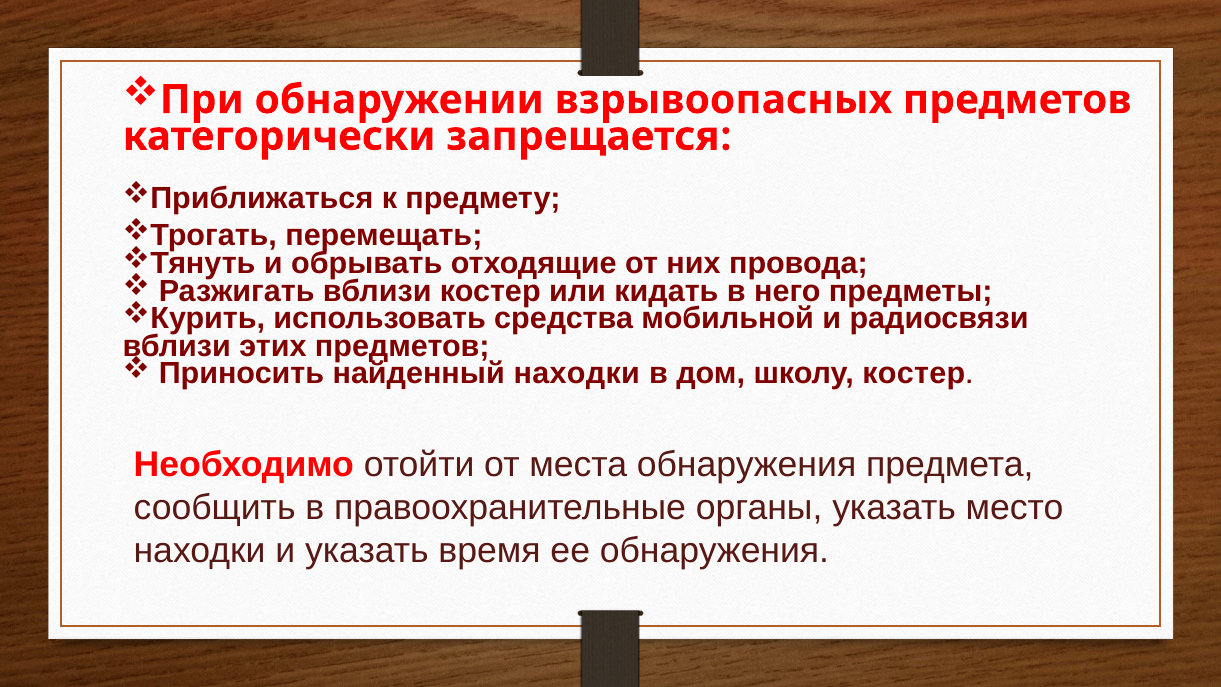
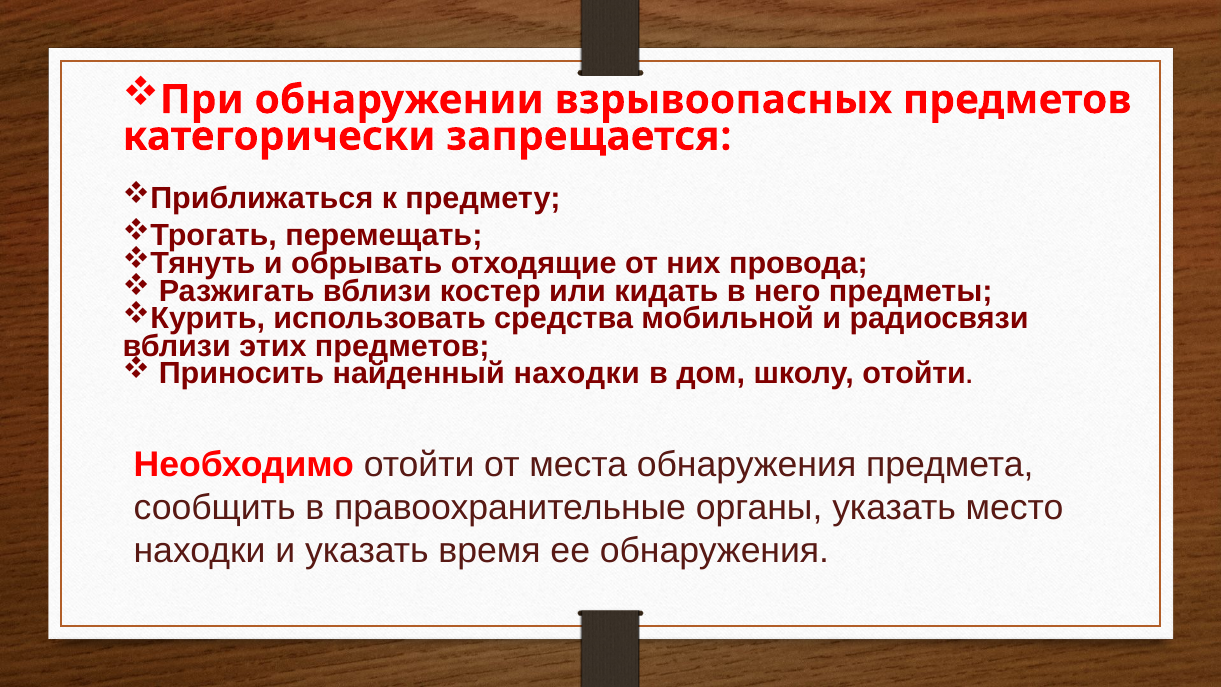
школу костер: костер -> отойти
